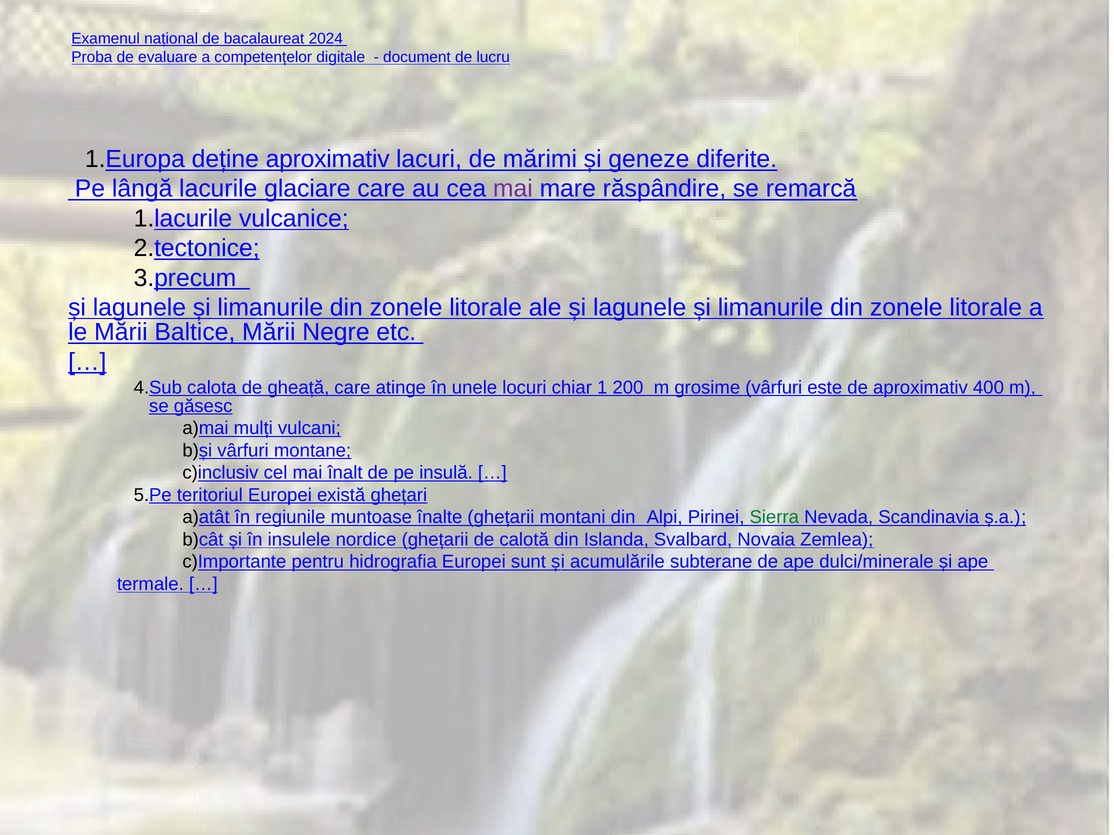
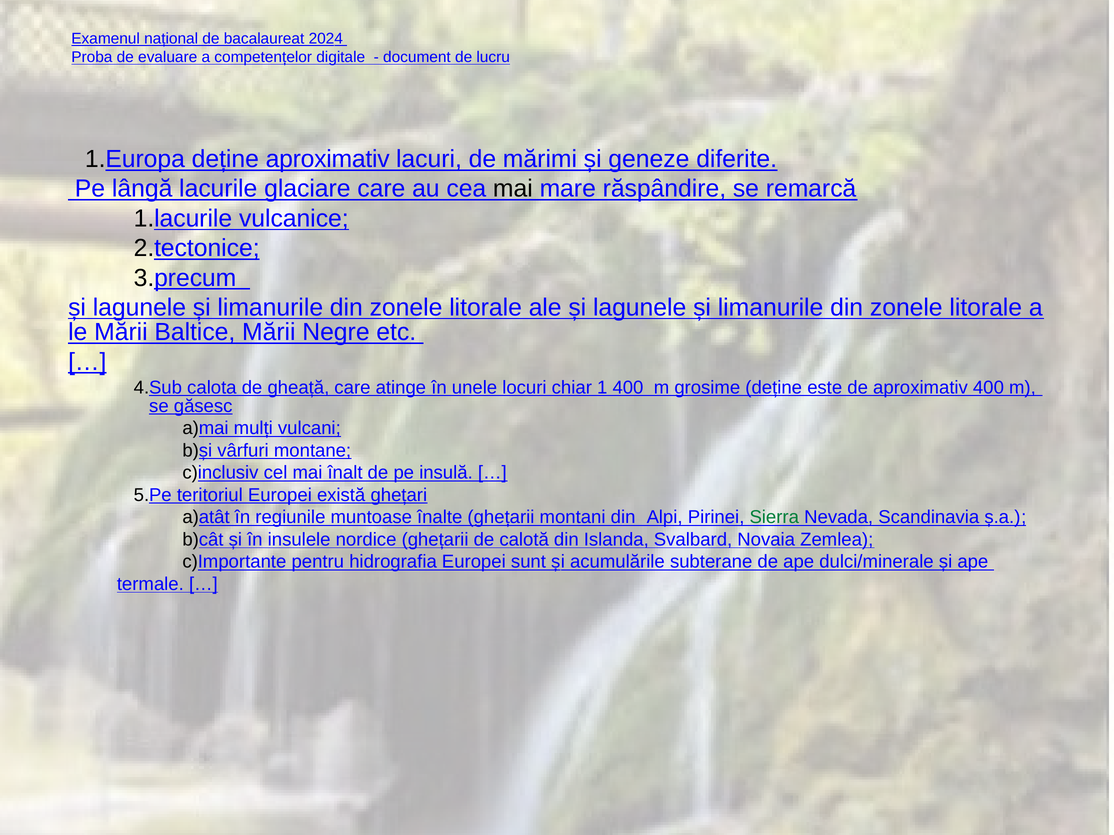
mai at (513, 189) colour: purple -> black
1 200: 200 -> 400
grosime vârfuri: vârfuri -> deține
